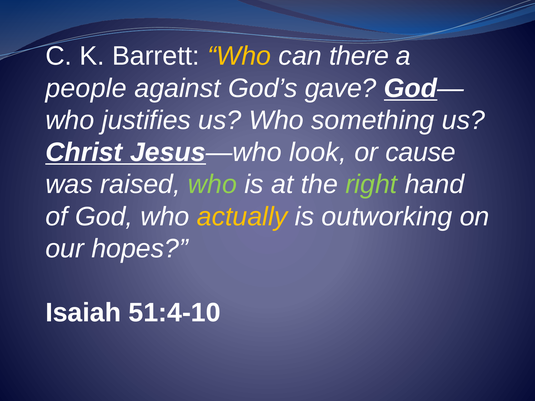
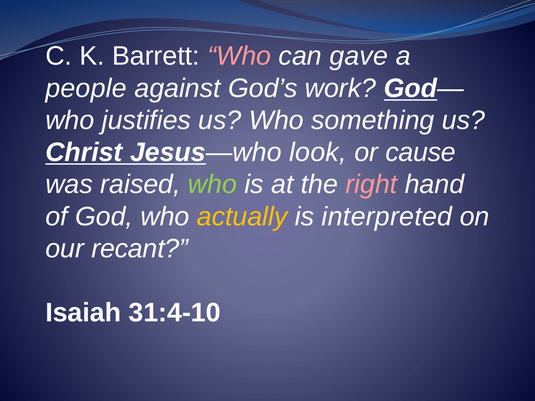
Who at (239, 56) colour: yellow -> pink
there: there -> gave
gave: gave -> work
right colour: light green -> pink
outworking: outworking -> interpreted
hopes: hopes -> recant
51:4-10: 51:4-10 -> 31:4-10
